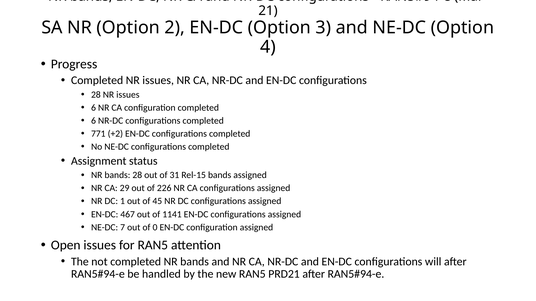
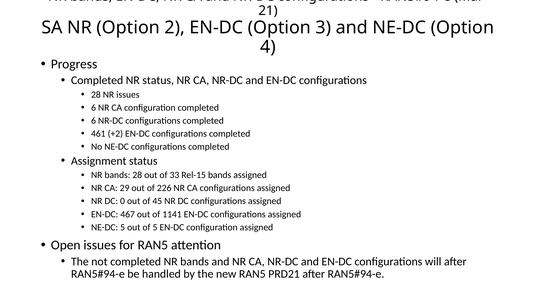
Completed NR issues: issues -> status
771: 771 -> 461
31: 31 -> 33
1: 1 -> 0
NE-DC 7: 7 -> 5
of 0: 0 -> 5
